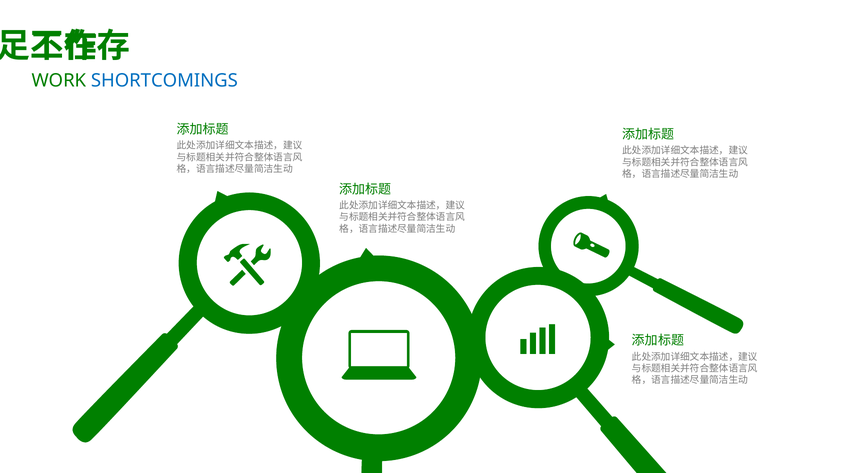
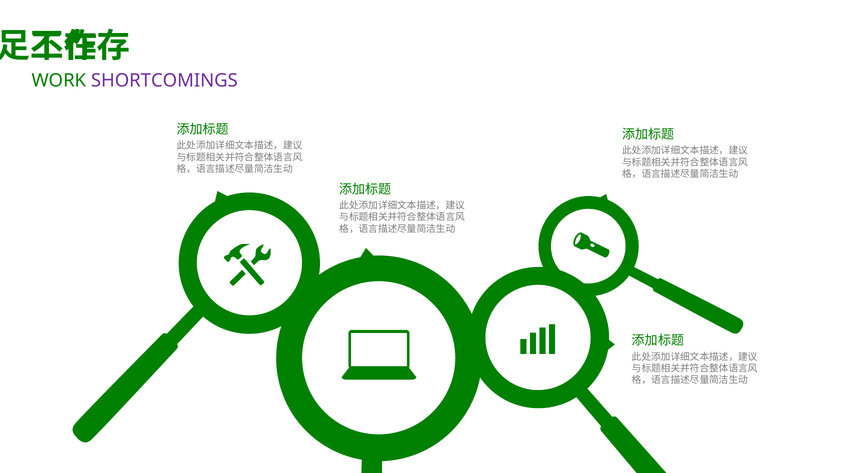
SHORTCOMINGS colour: blue -> purple
